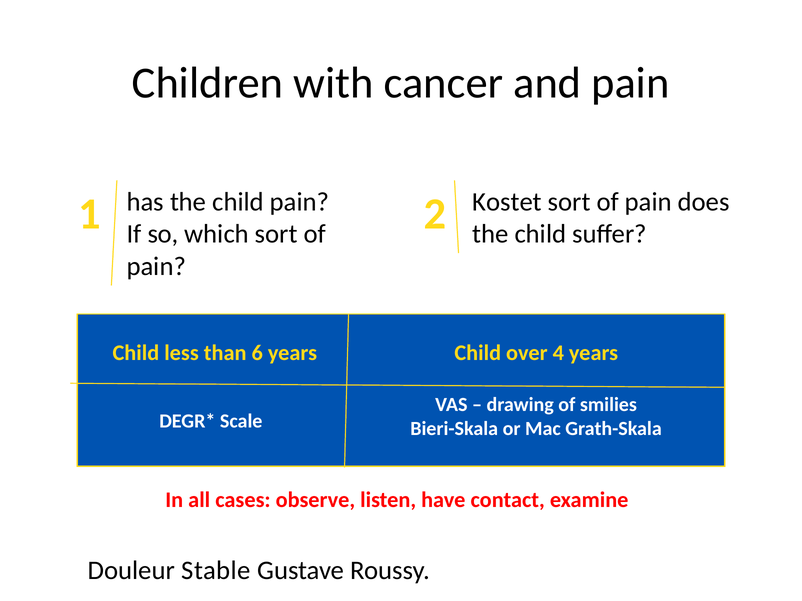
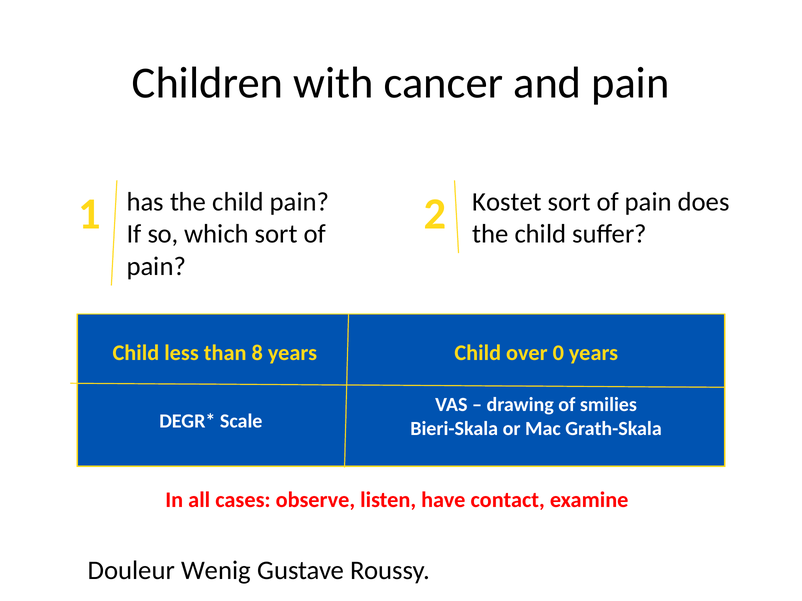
6: 6 -> 8
4: 4 -> 0
Stable: Stable -> Wenig
